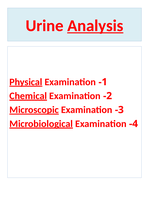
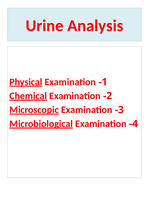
Analysis underline: present -> none
